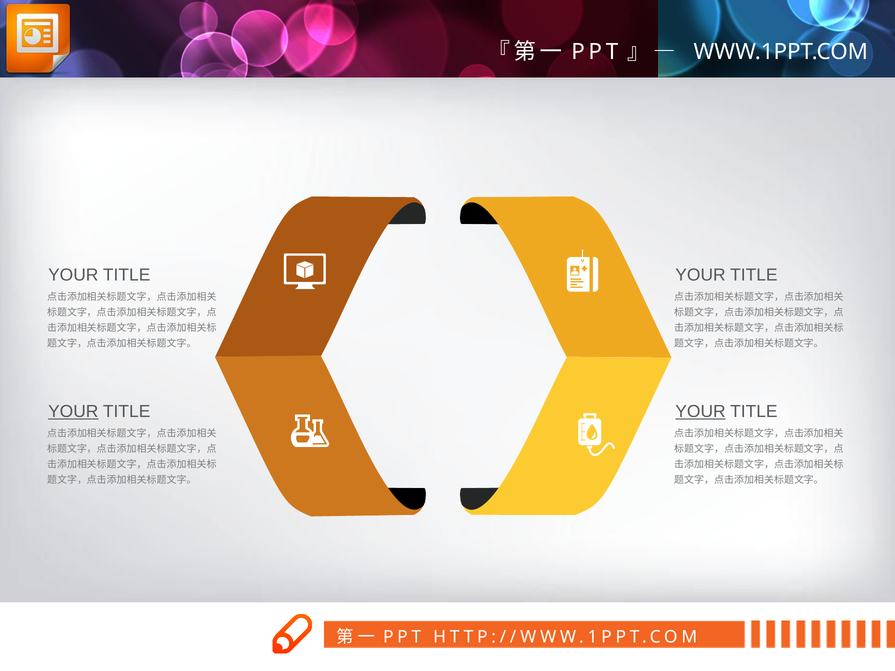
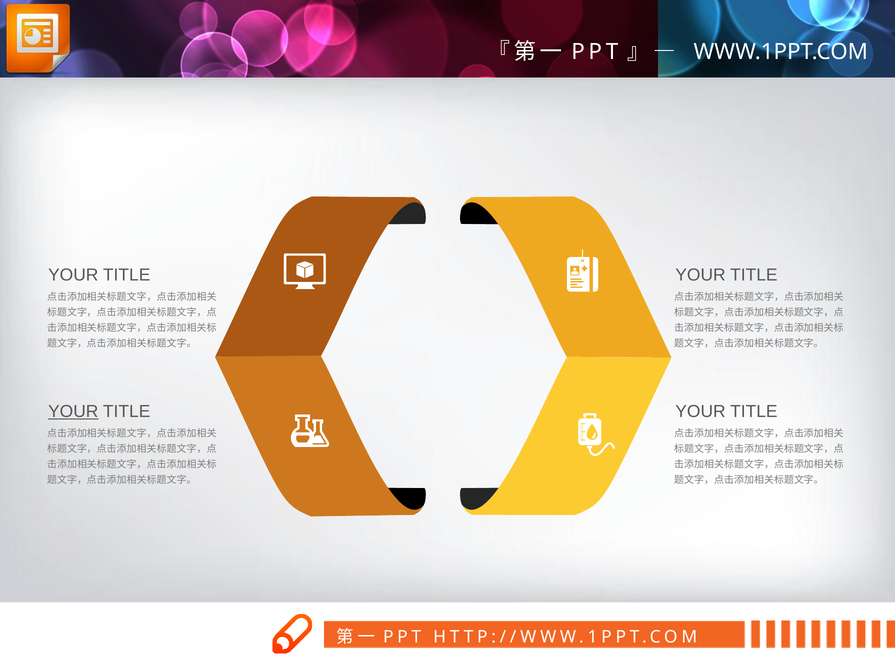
YOUR at (701, 412) underline: present -> none
